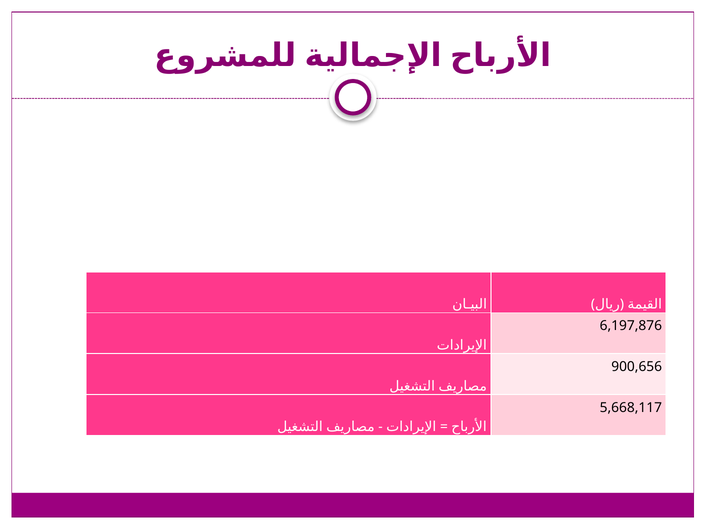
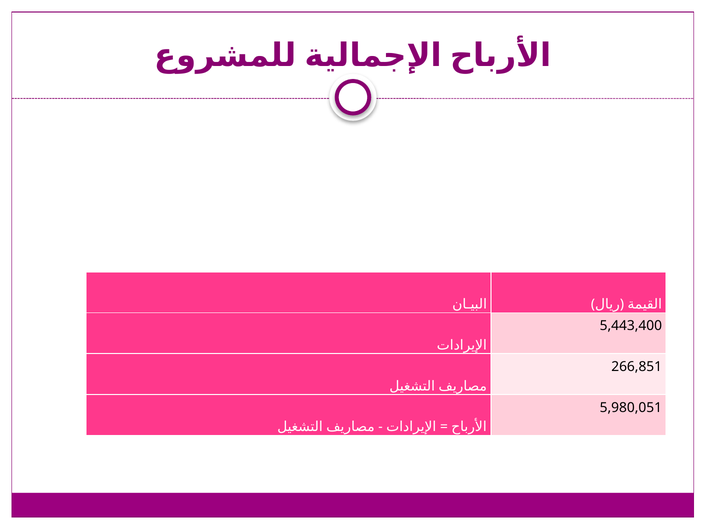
6,197,876: 6,197,876 -> 5,443,400
900,656: 900,656 -> 266,851
5,668,117: 5,668,117 -> 5,980,051
